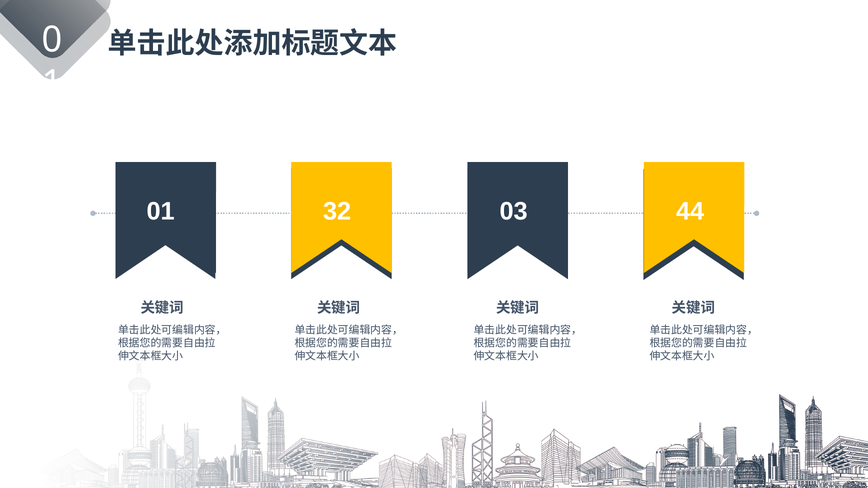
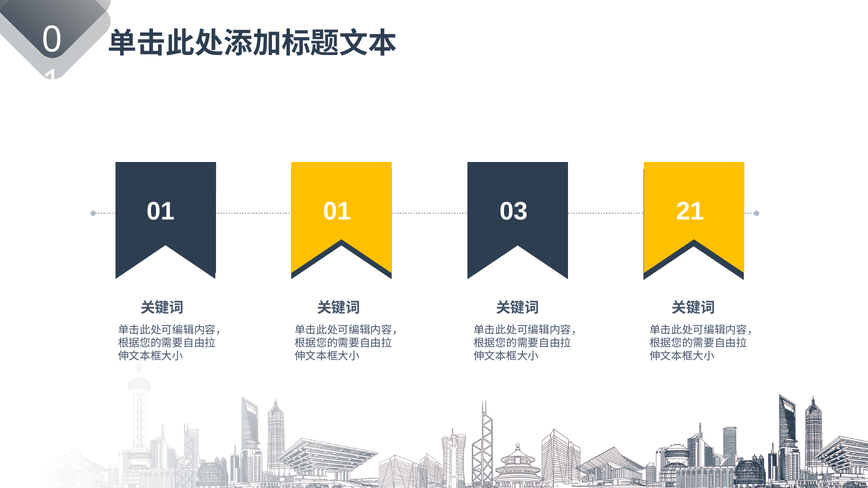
01 32: 32 -> 01
44: 44 -> 21
